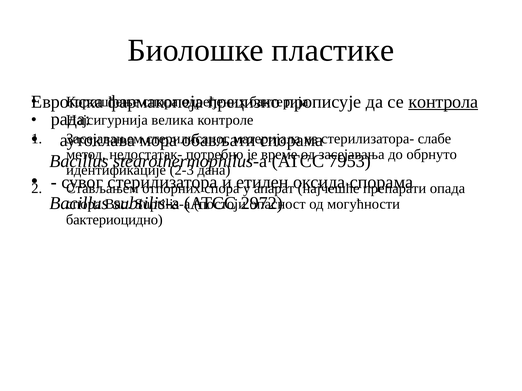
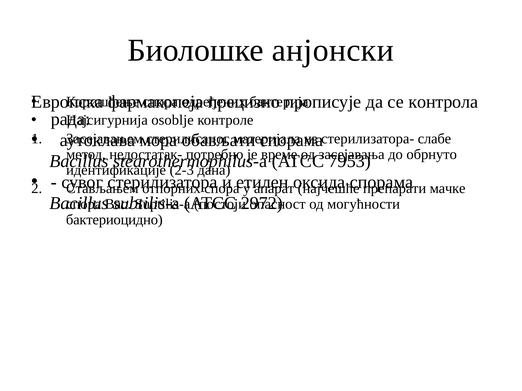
пластике: пластике -> анјонски
контрола underline: present -> none
велика: велика -> osoblje
опада: опада -> мачке
